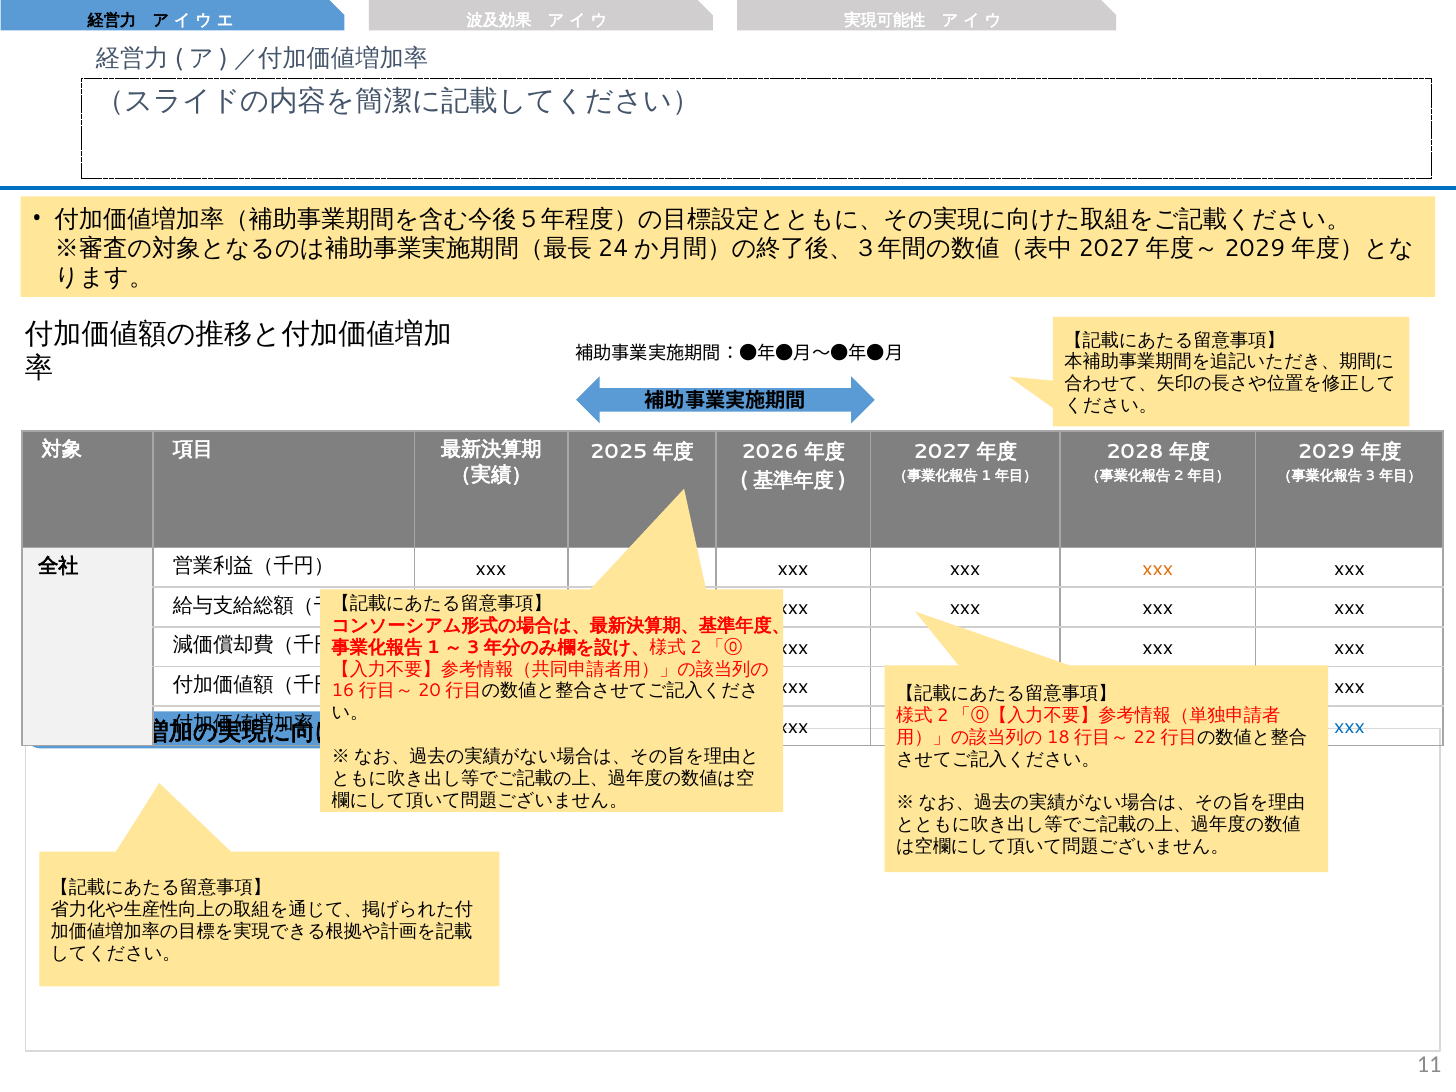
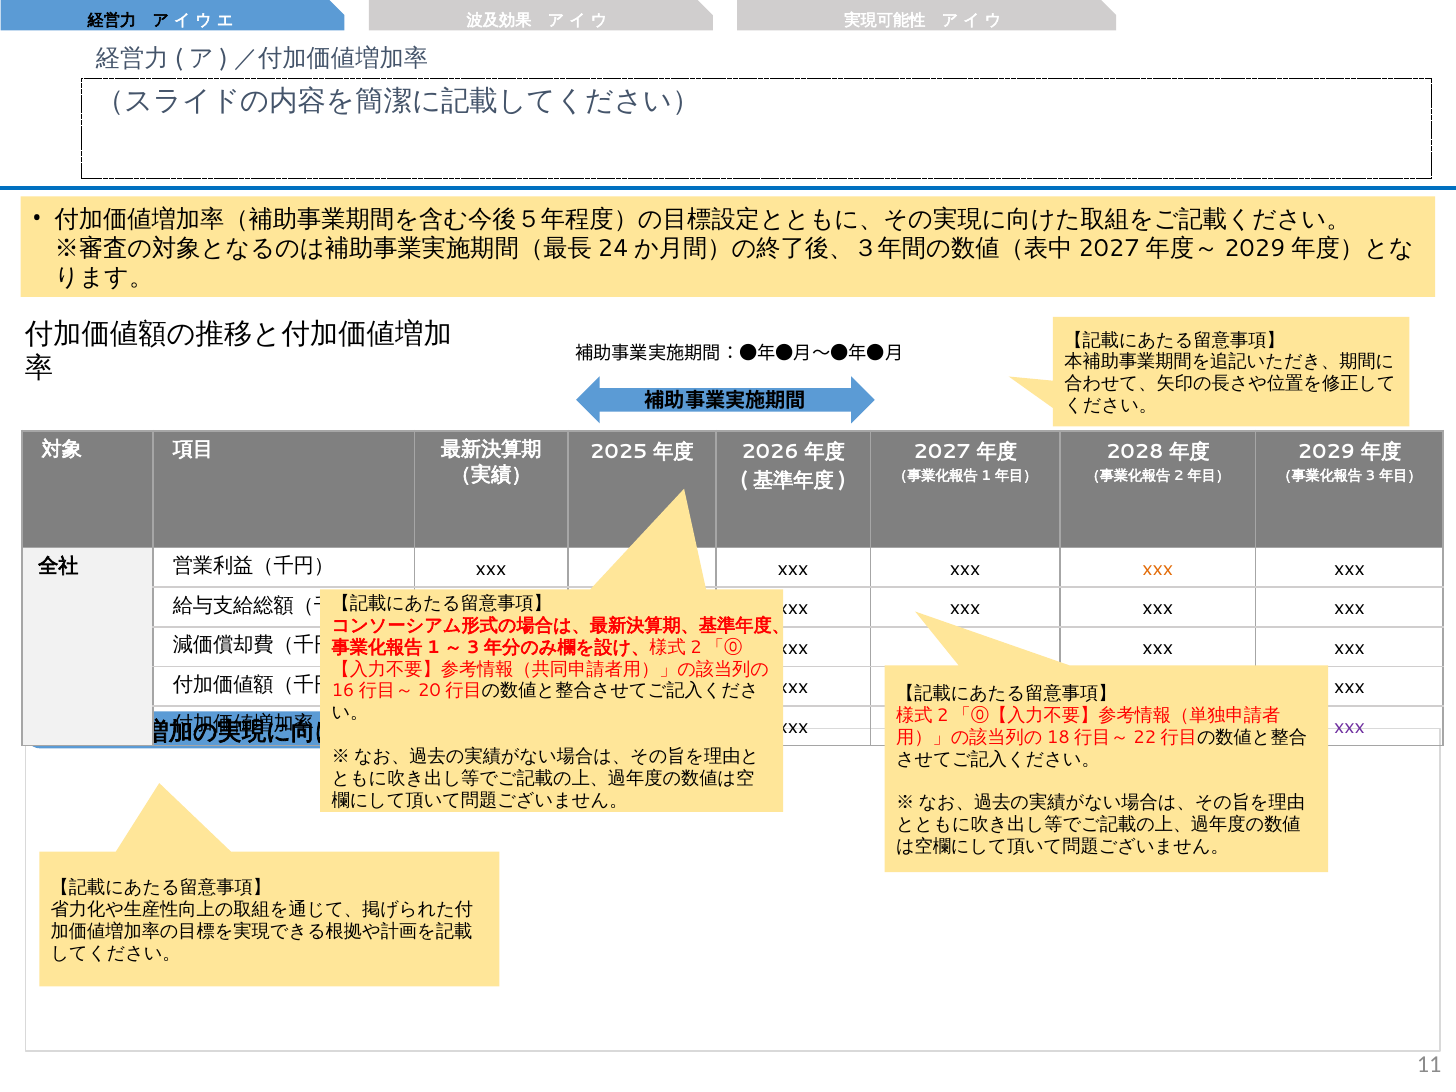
xxx at (1350, 727) colour: blue -> purple
